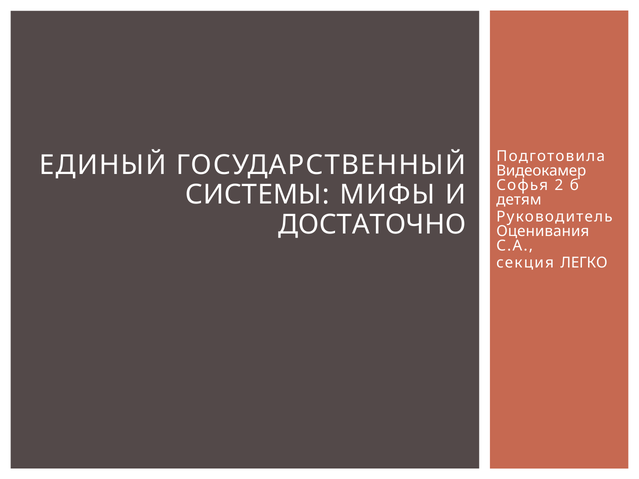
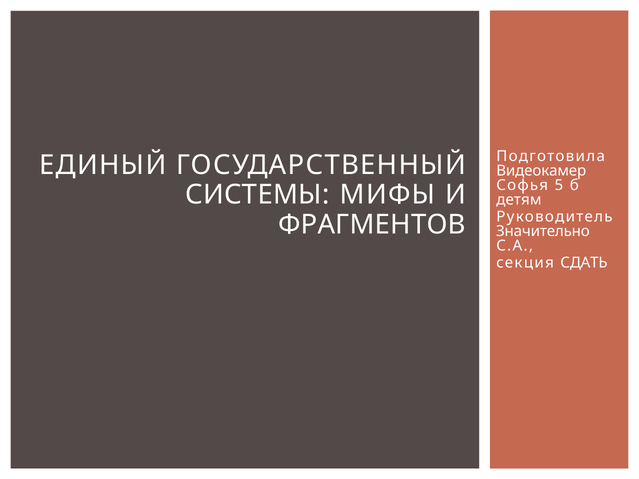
2: 2 -> 5
ДОСТАТОЧНО: ДОСТАТОЧНО -> ФРАГМЕНТОВ
Оценивания: Оценивания -> Значительно
ЛЕГКО: ЛЕГКО -> СДАТЬ
